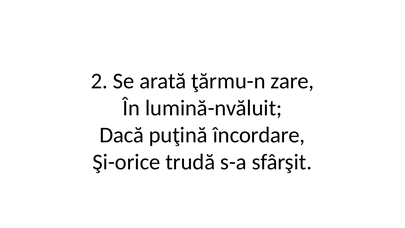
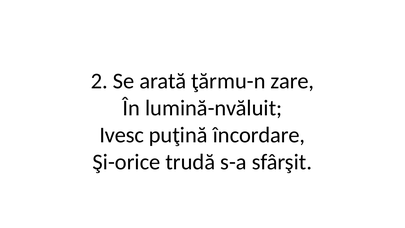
Dacă: Dacă -> Ivesc
